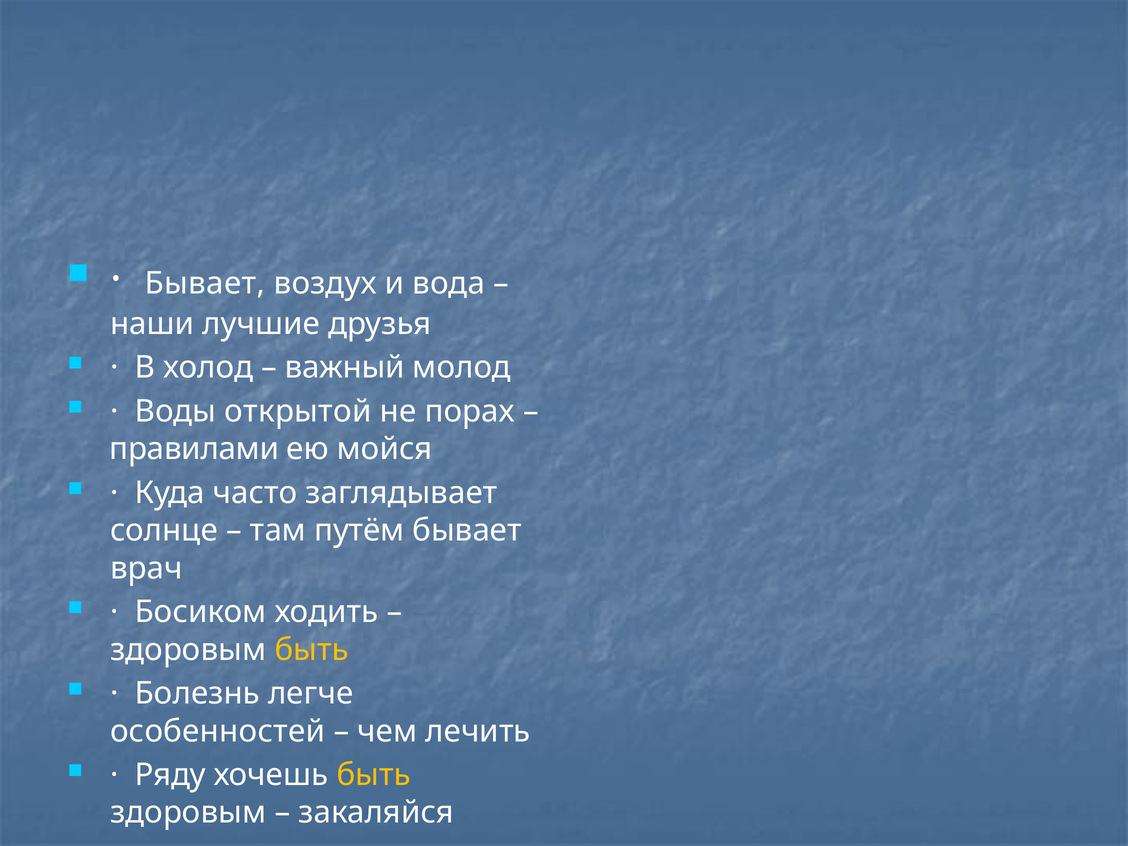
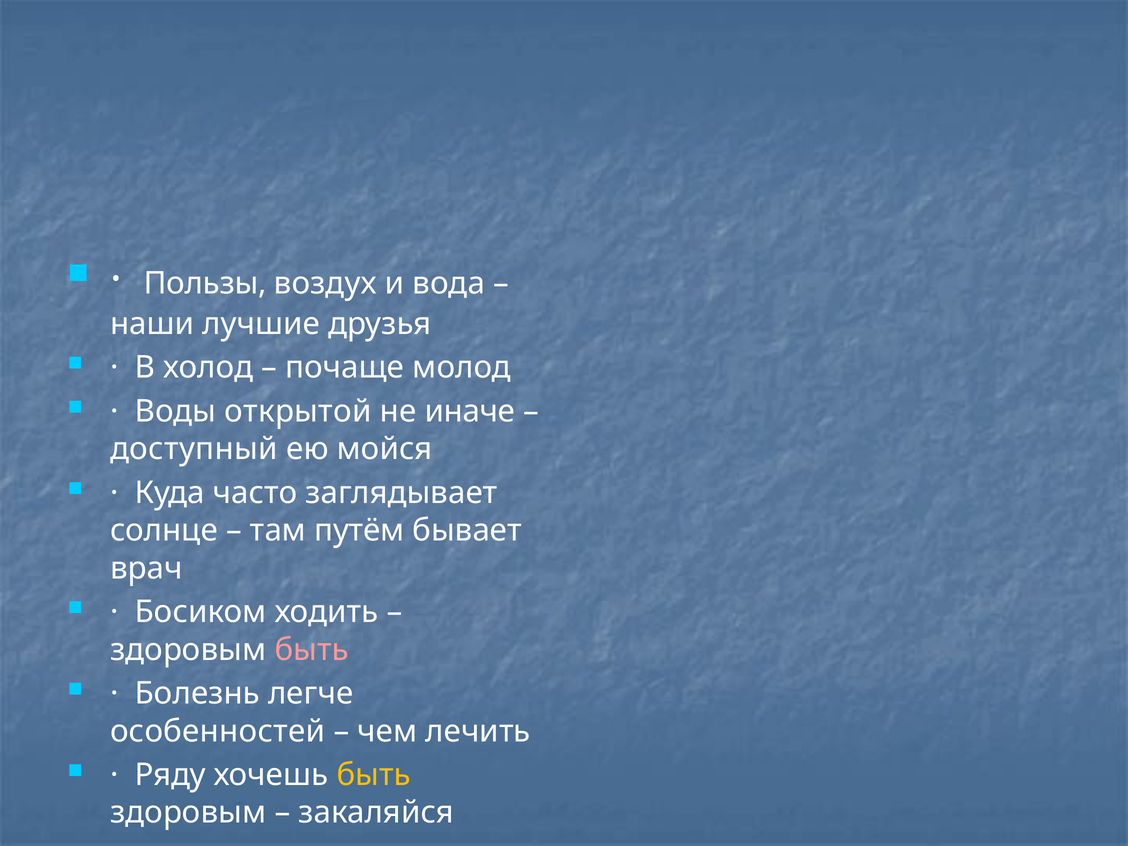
Бывает at (205, 284): Бывает -> Пользы
важный: важный -> почаще
порах: порах -> иначе
правилами: правилами -> доступный
быть at (312, 650) colour: yellow -> pink
